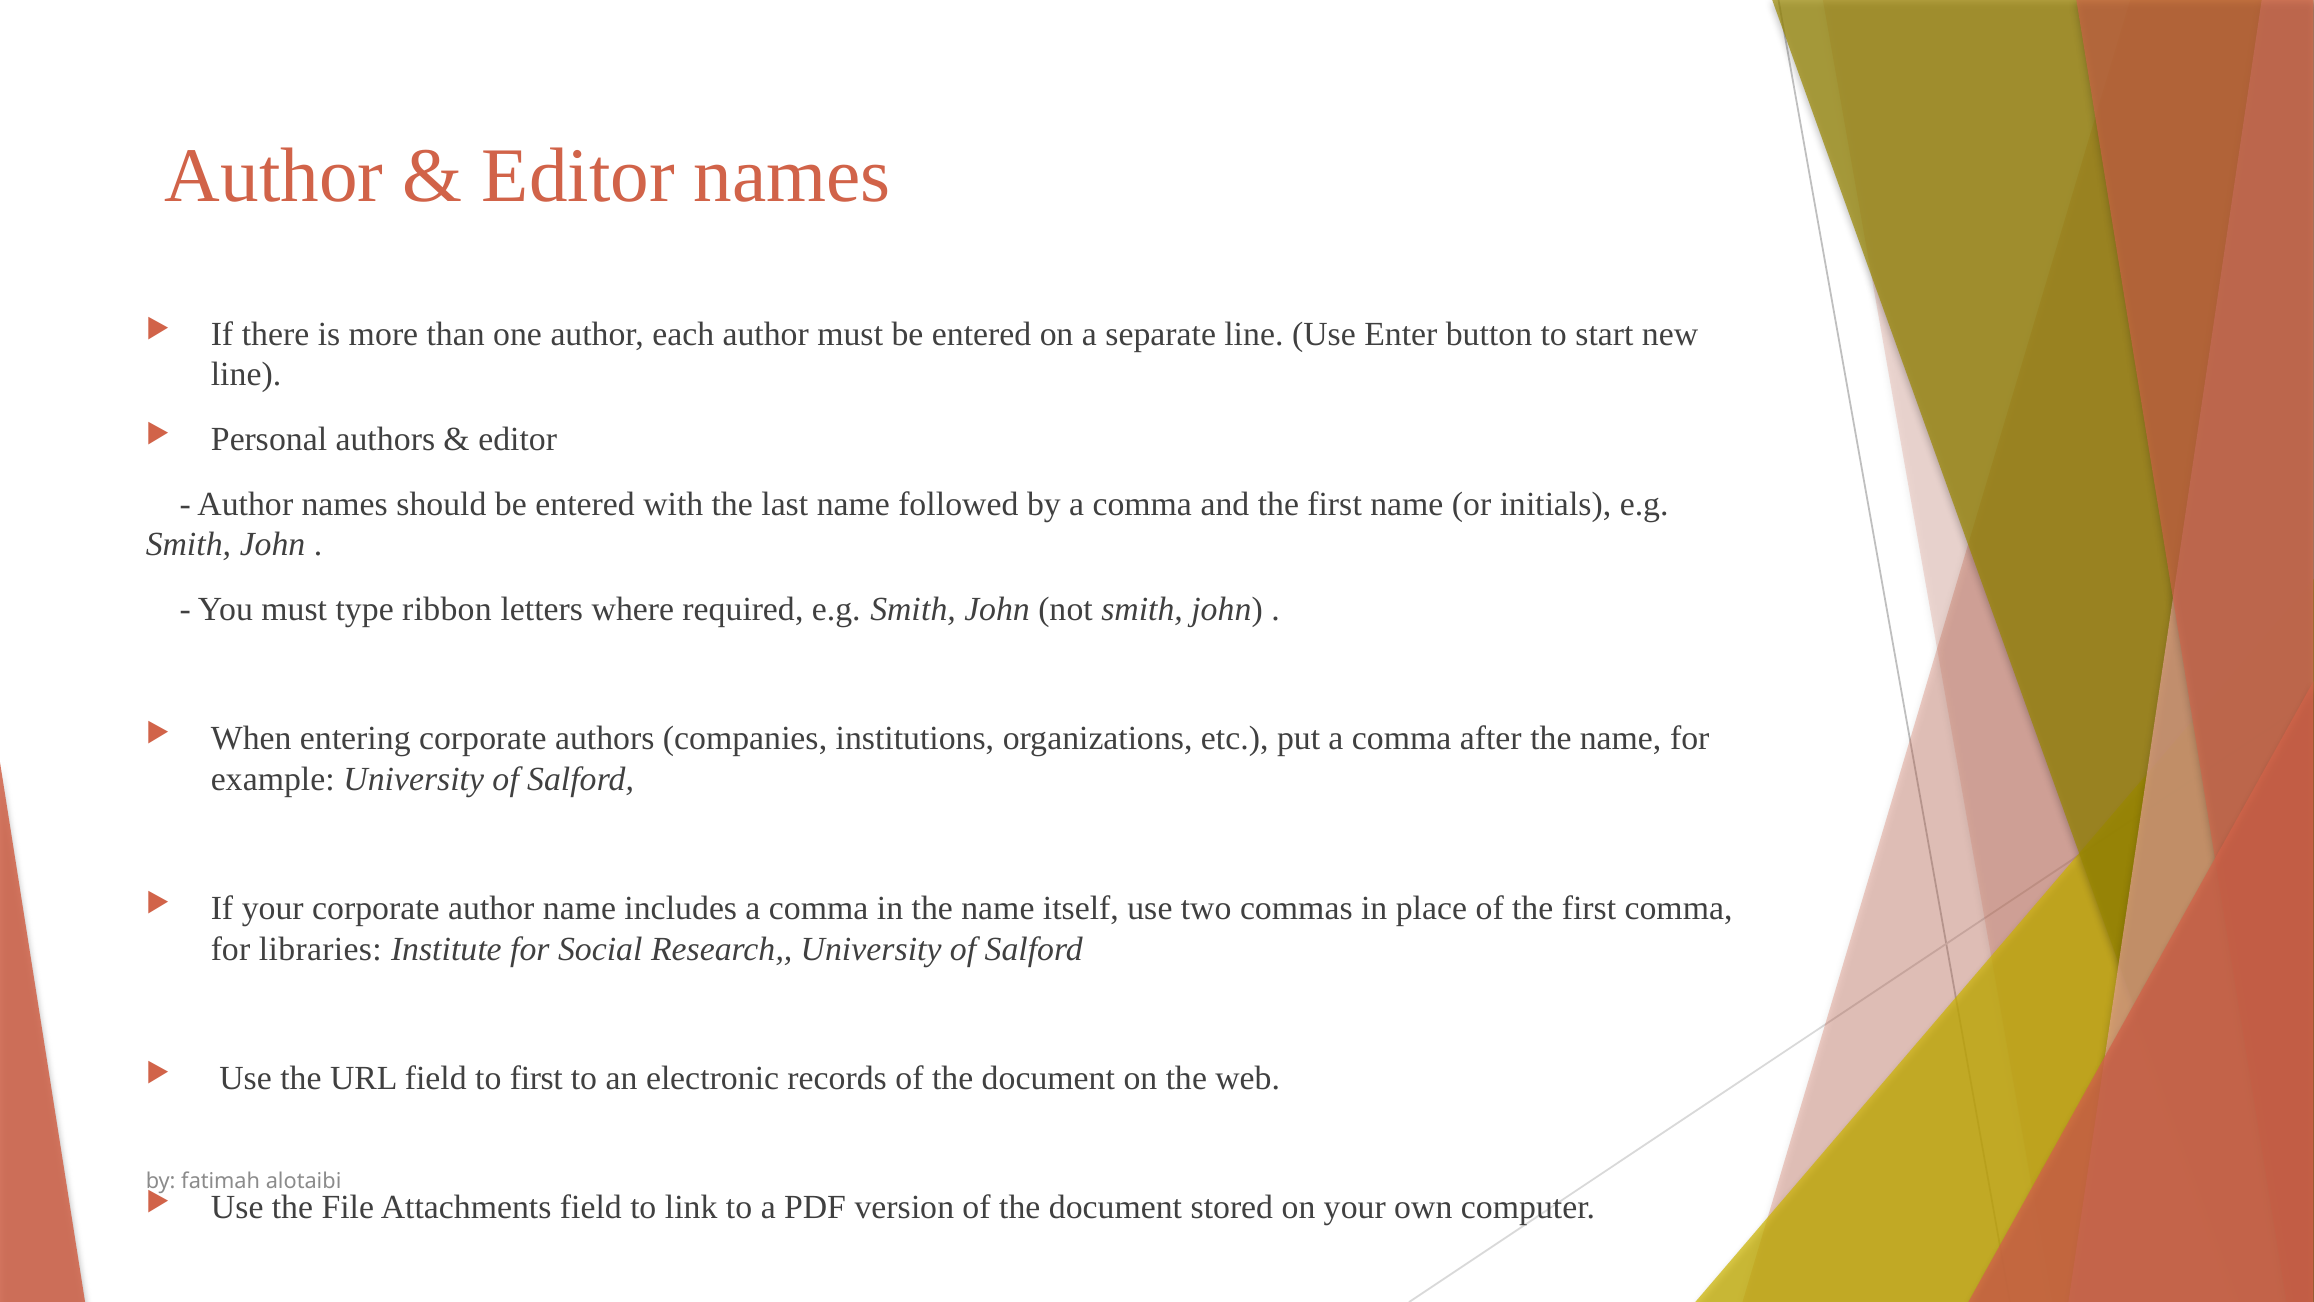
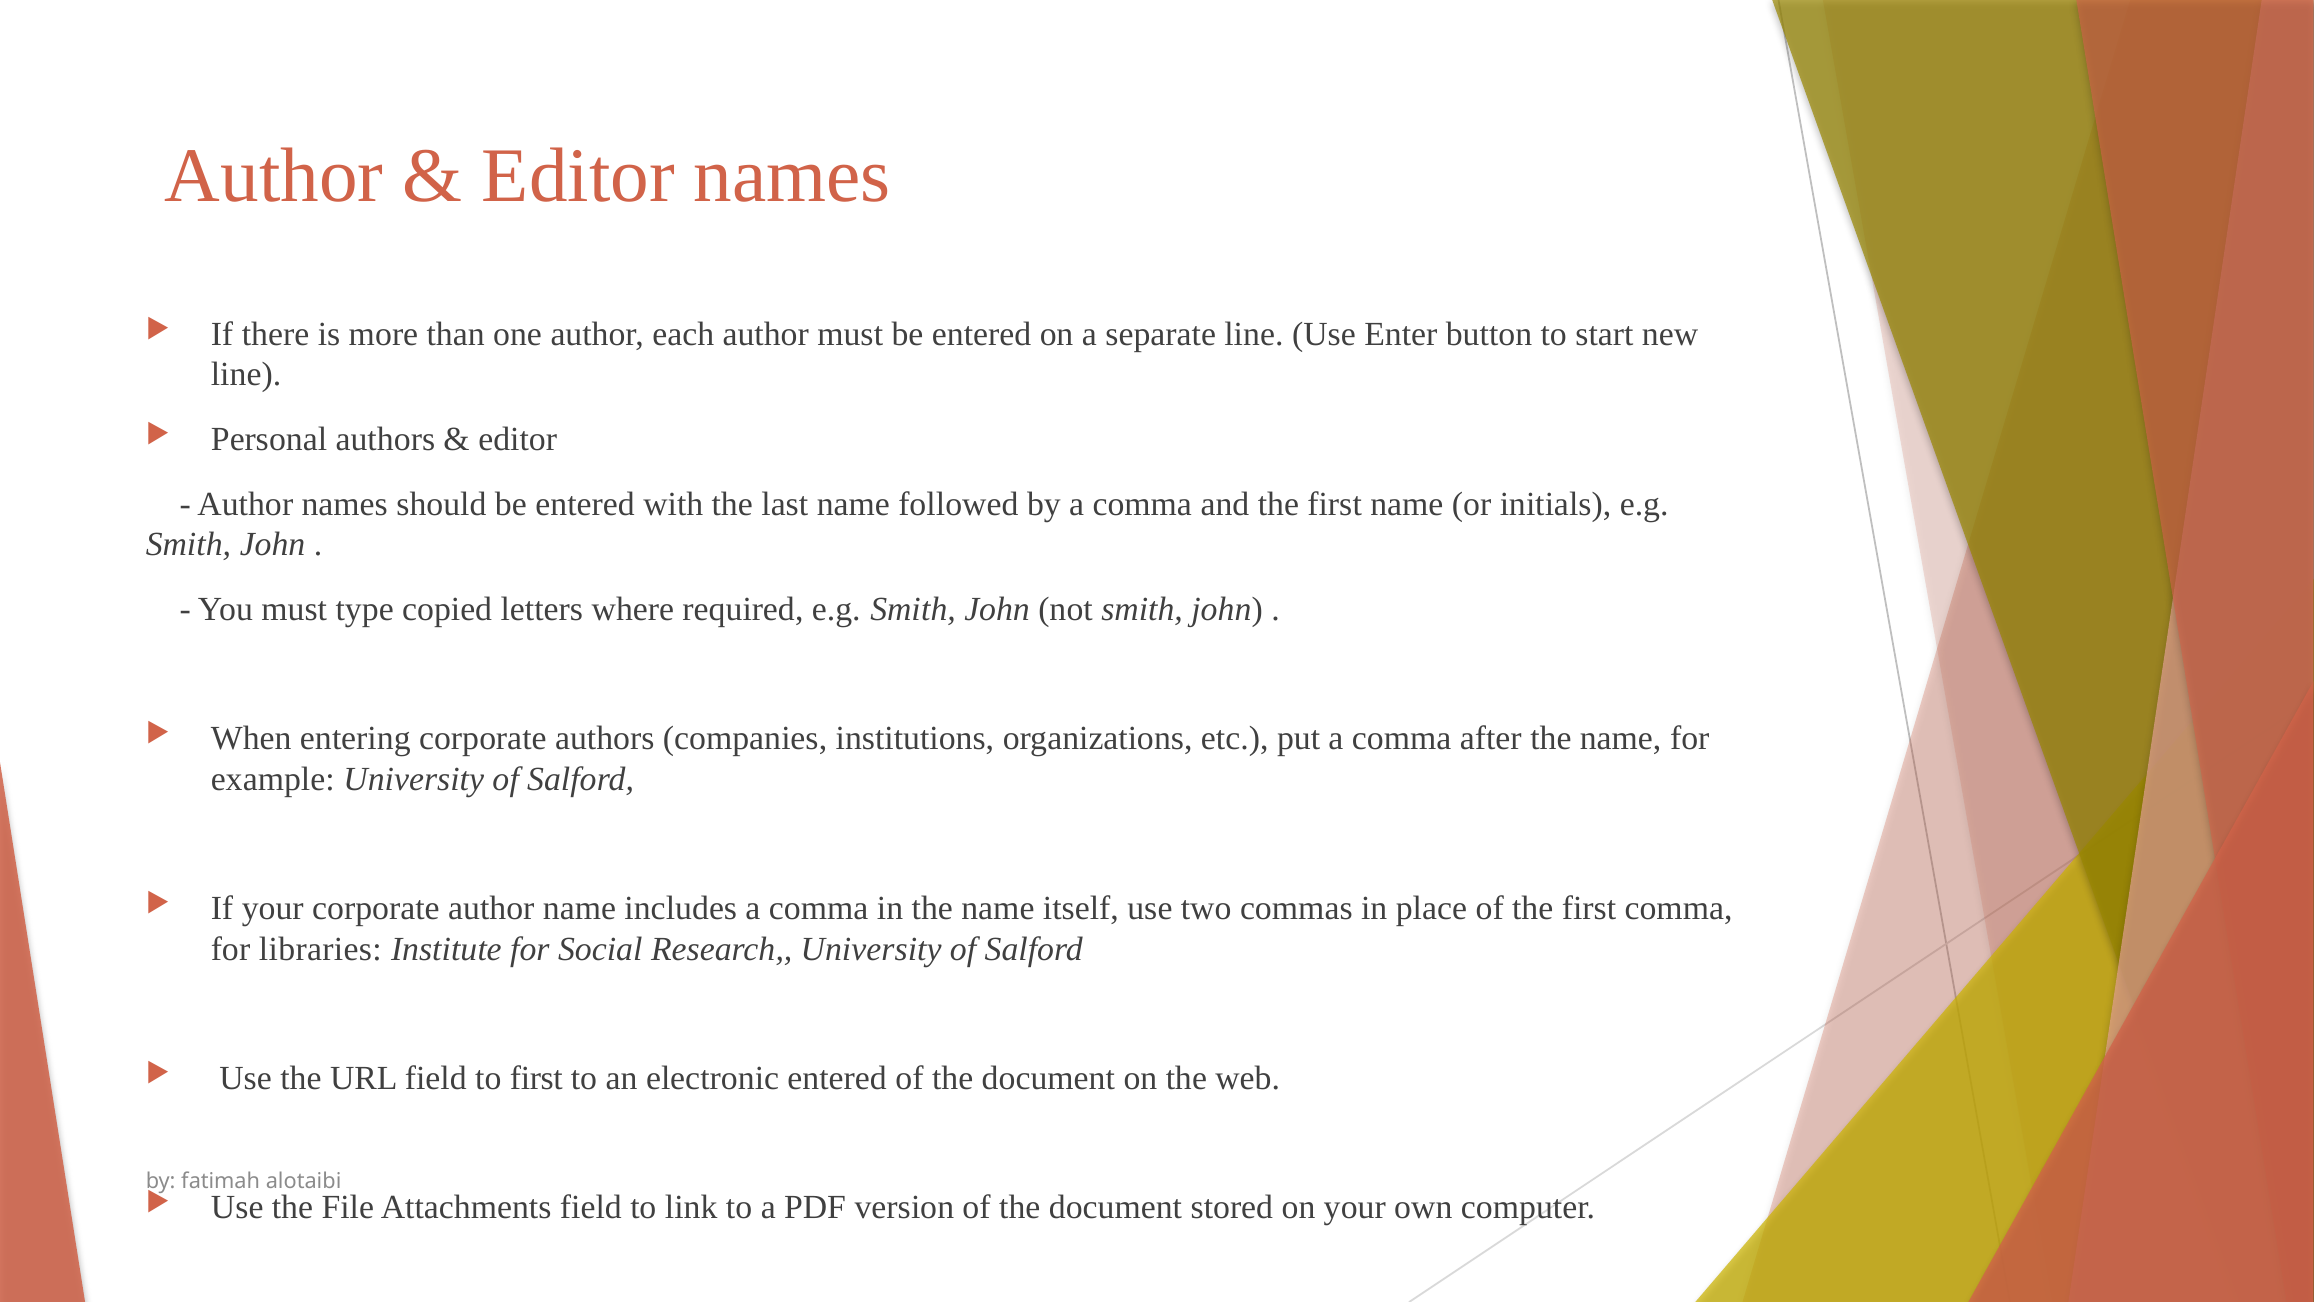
ribbon: ribbon -> copied
electronic records: records -> entered
